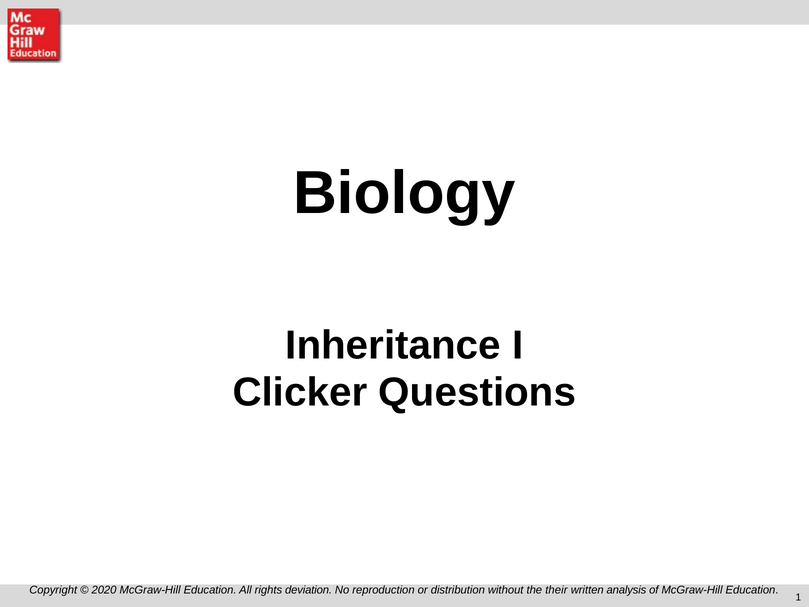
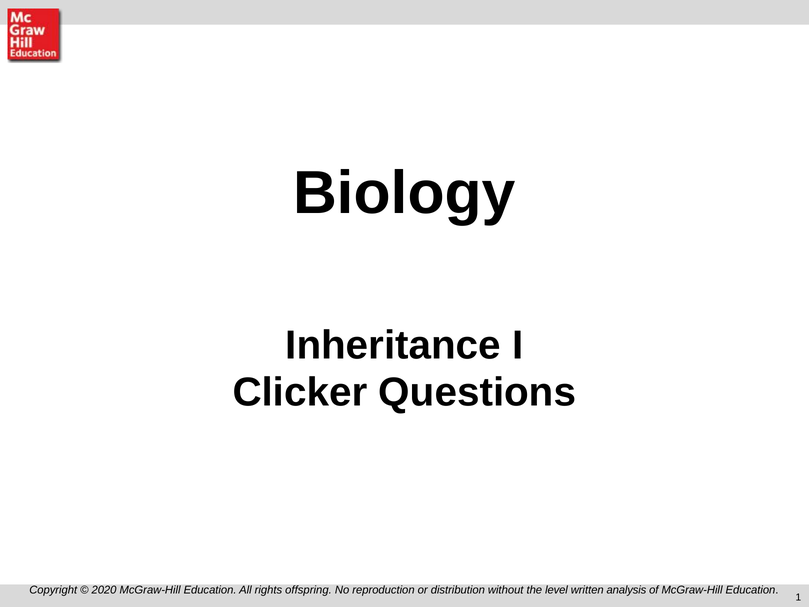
deviation: deviation -> offspring
their: their -> level
